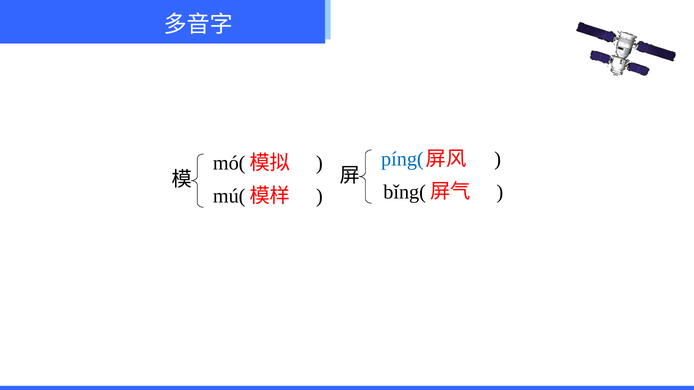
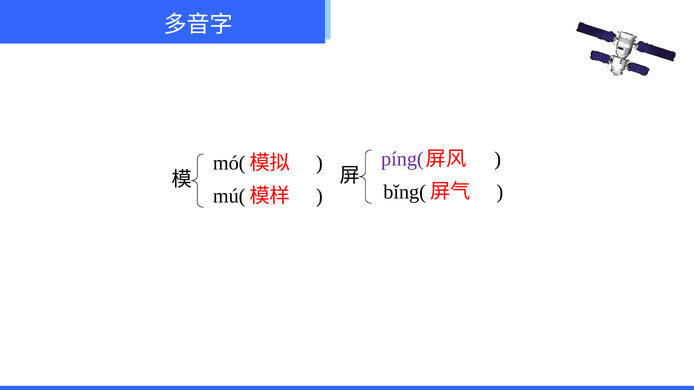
píng( colour: blue -> purple
